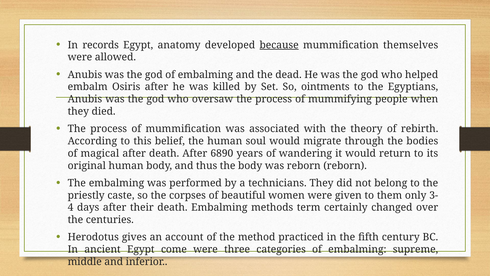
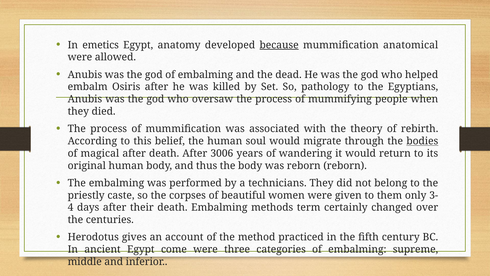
records: records -> emetics
themselves: themselves -> anatomical
ointments: ointments -> pathology
bodies underline: none -> present
6890: 6890 -> 3006
